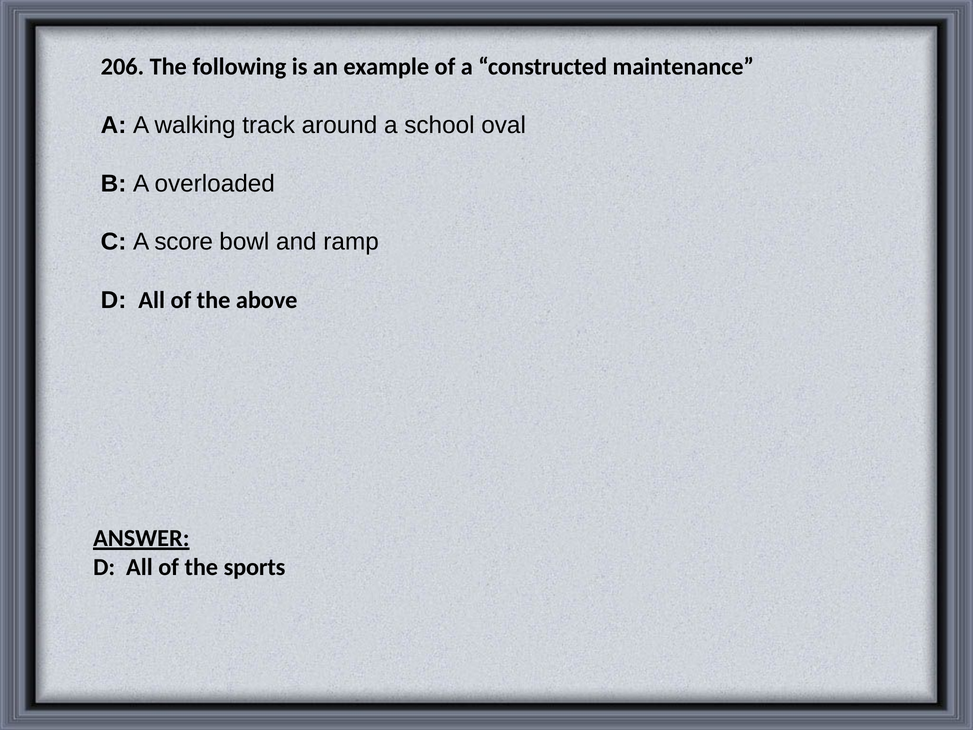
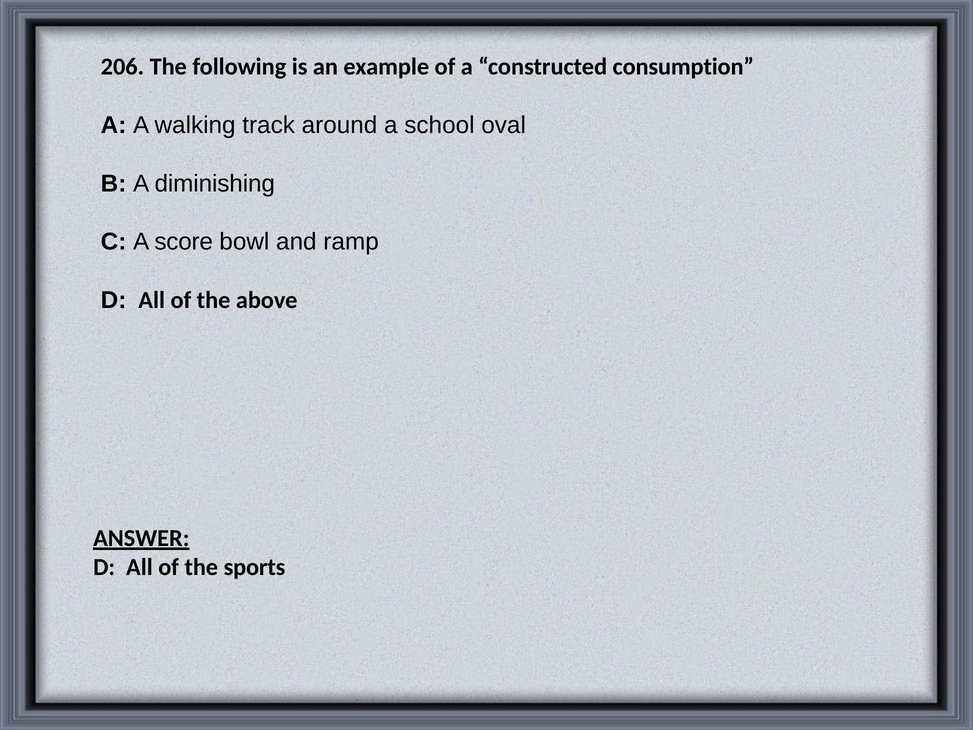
maintenance: maintenance -> consumption
overloaded: overloaded -> diminishing
